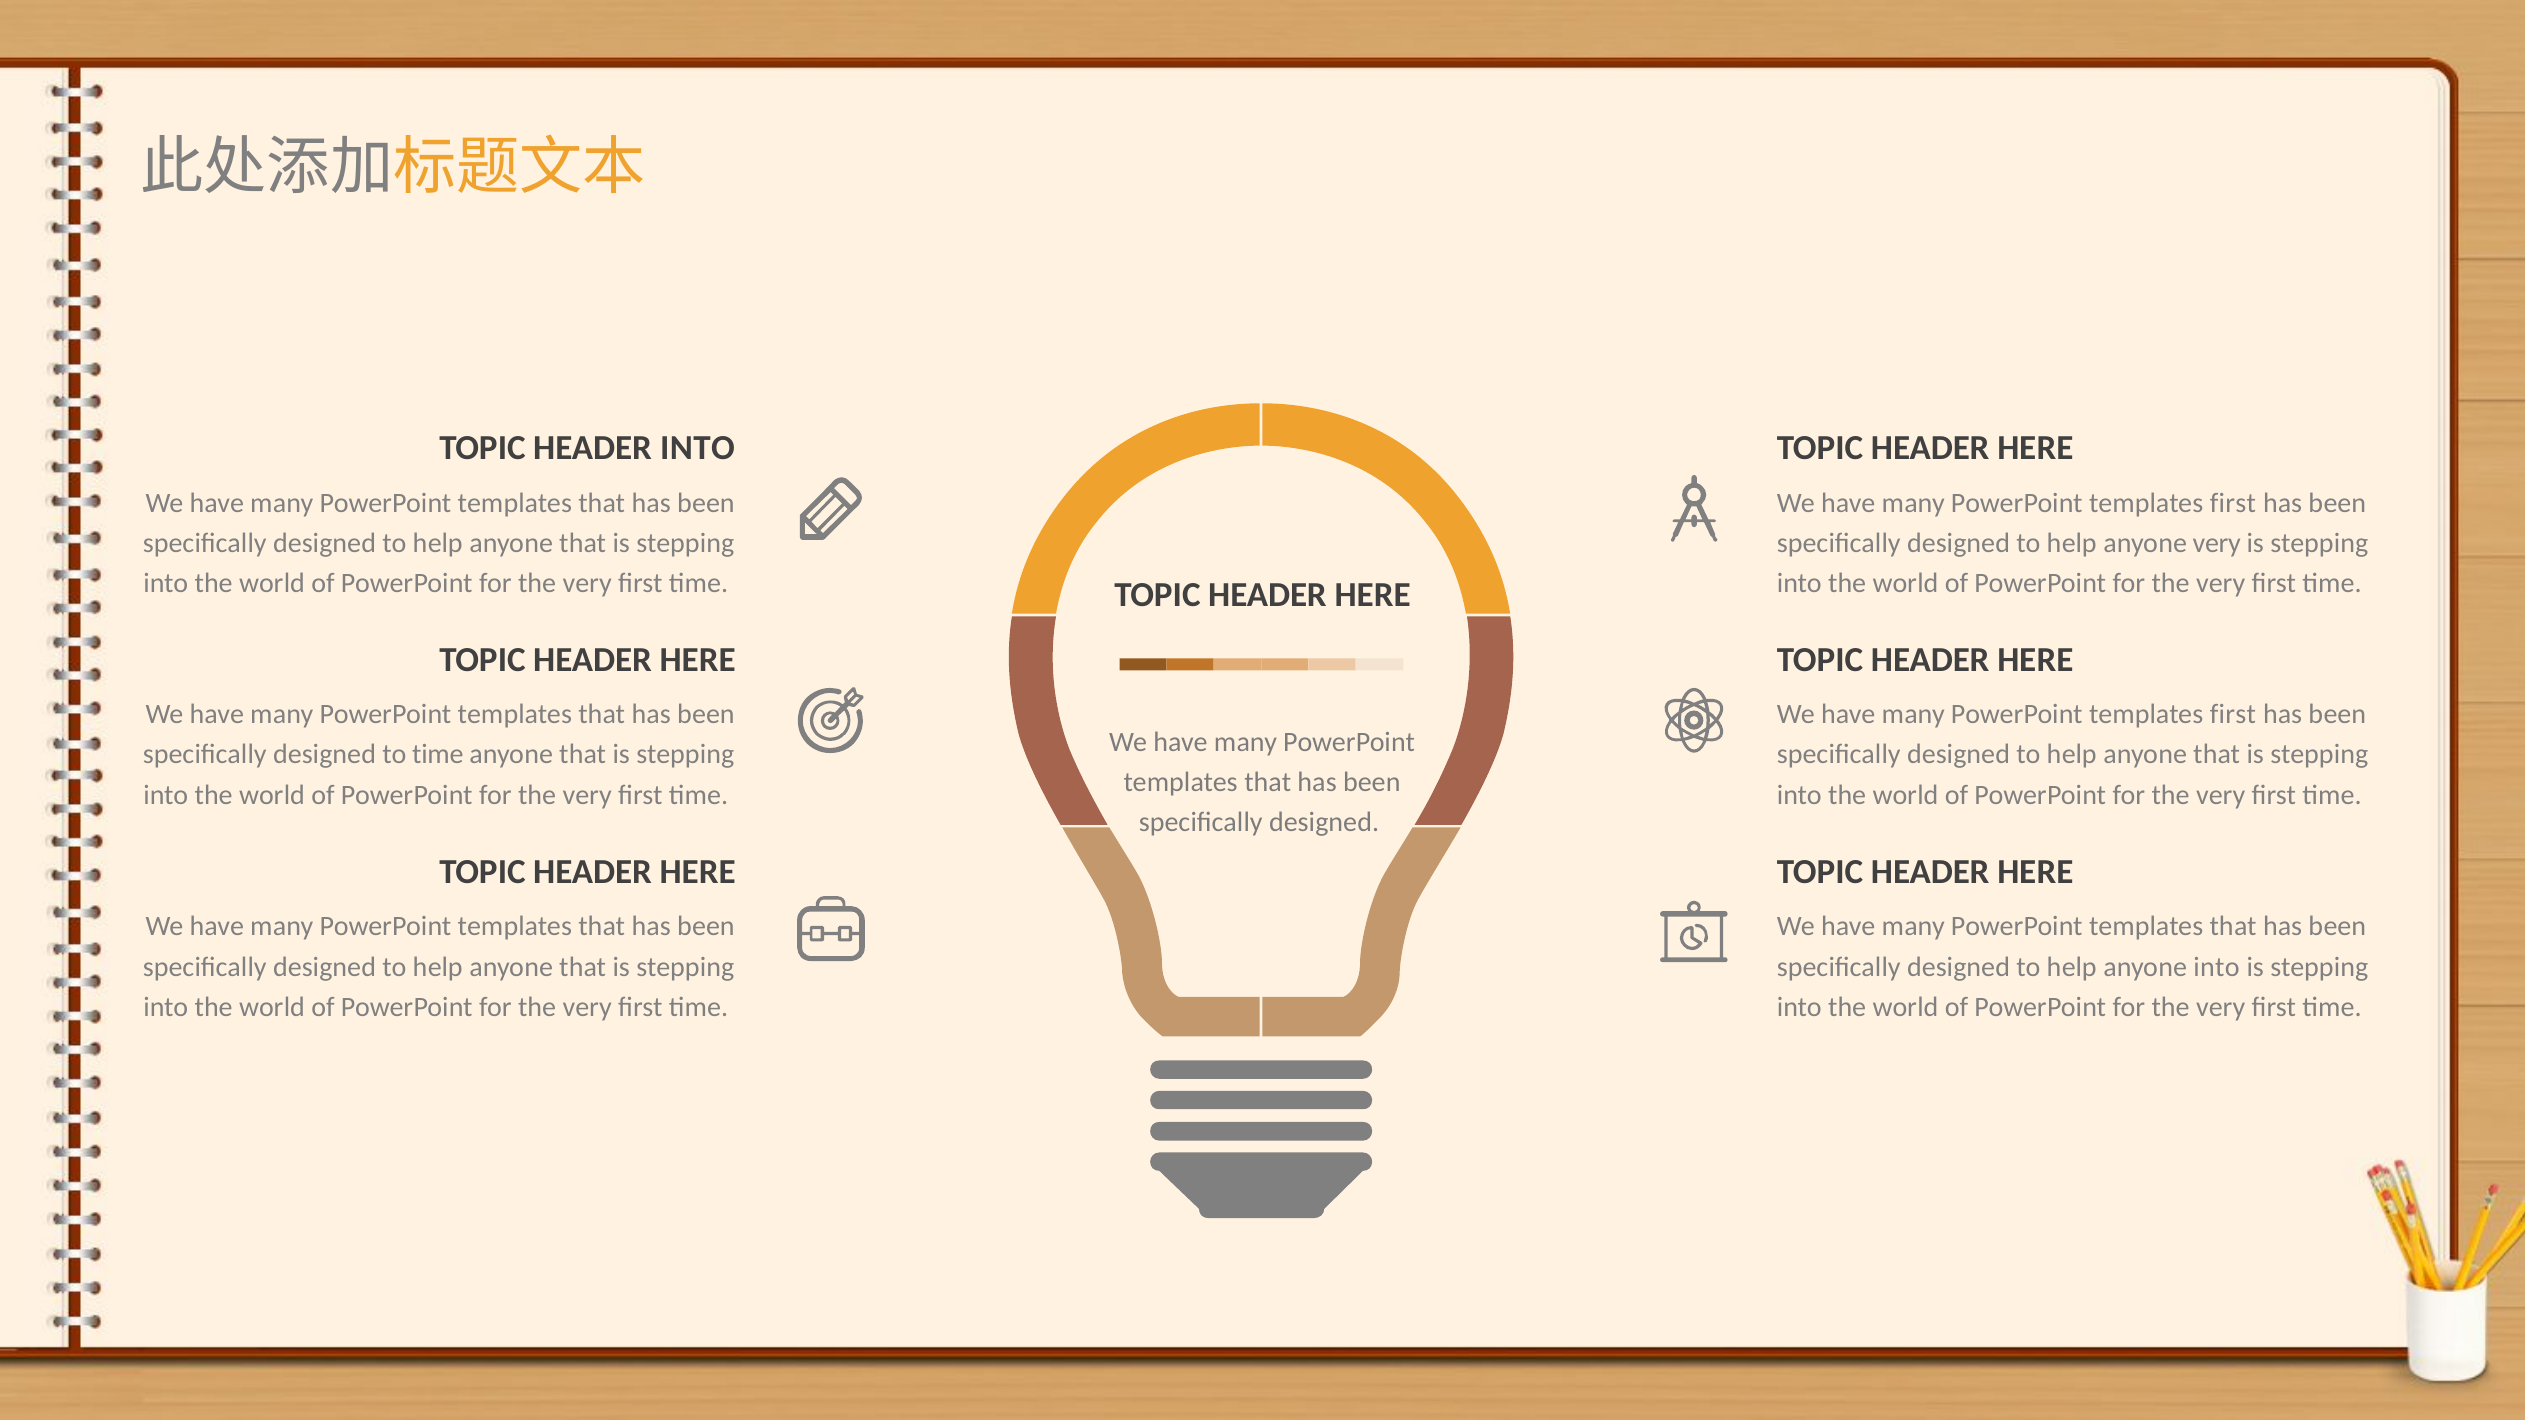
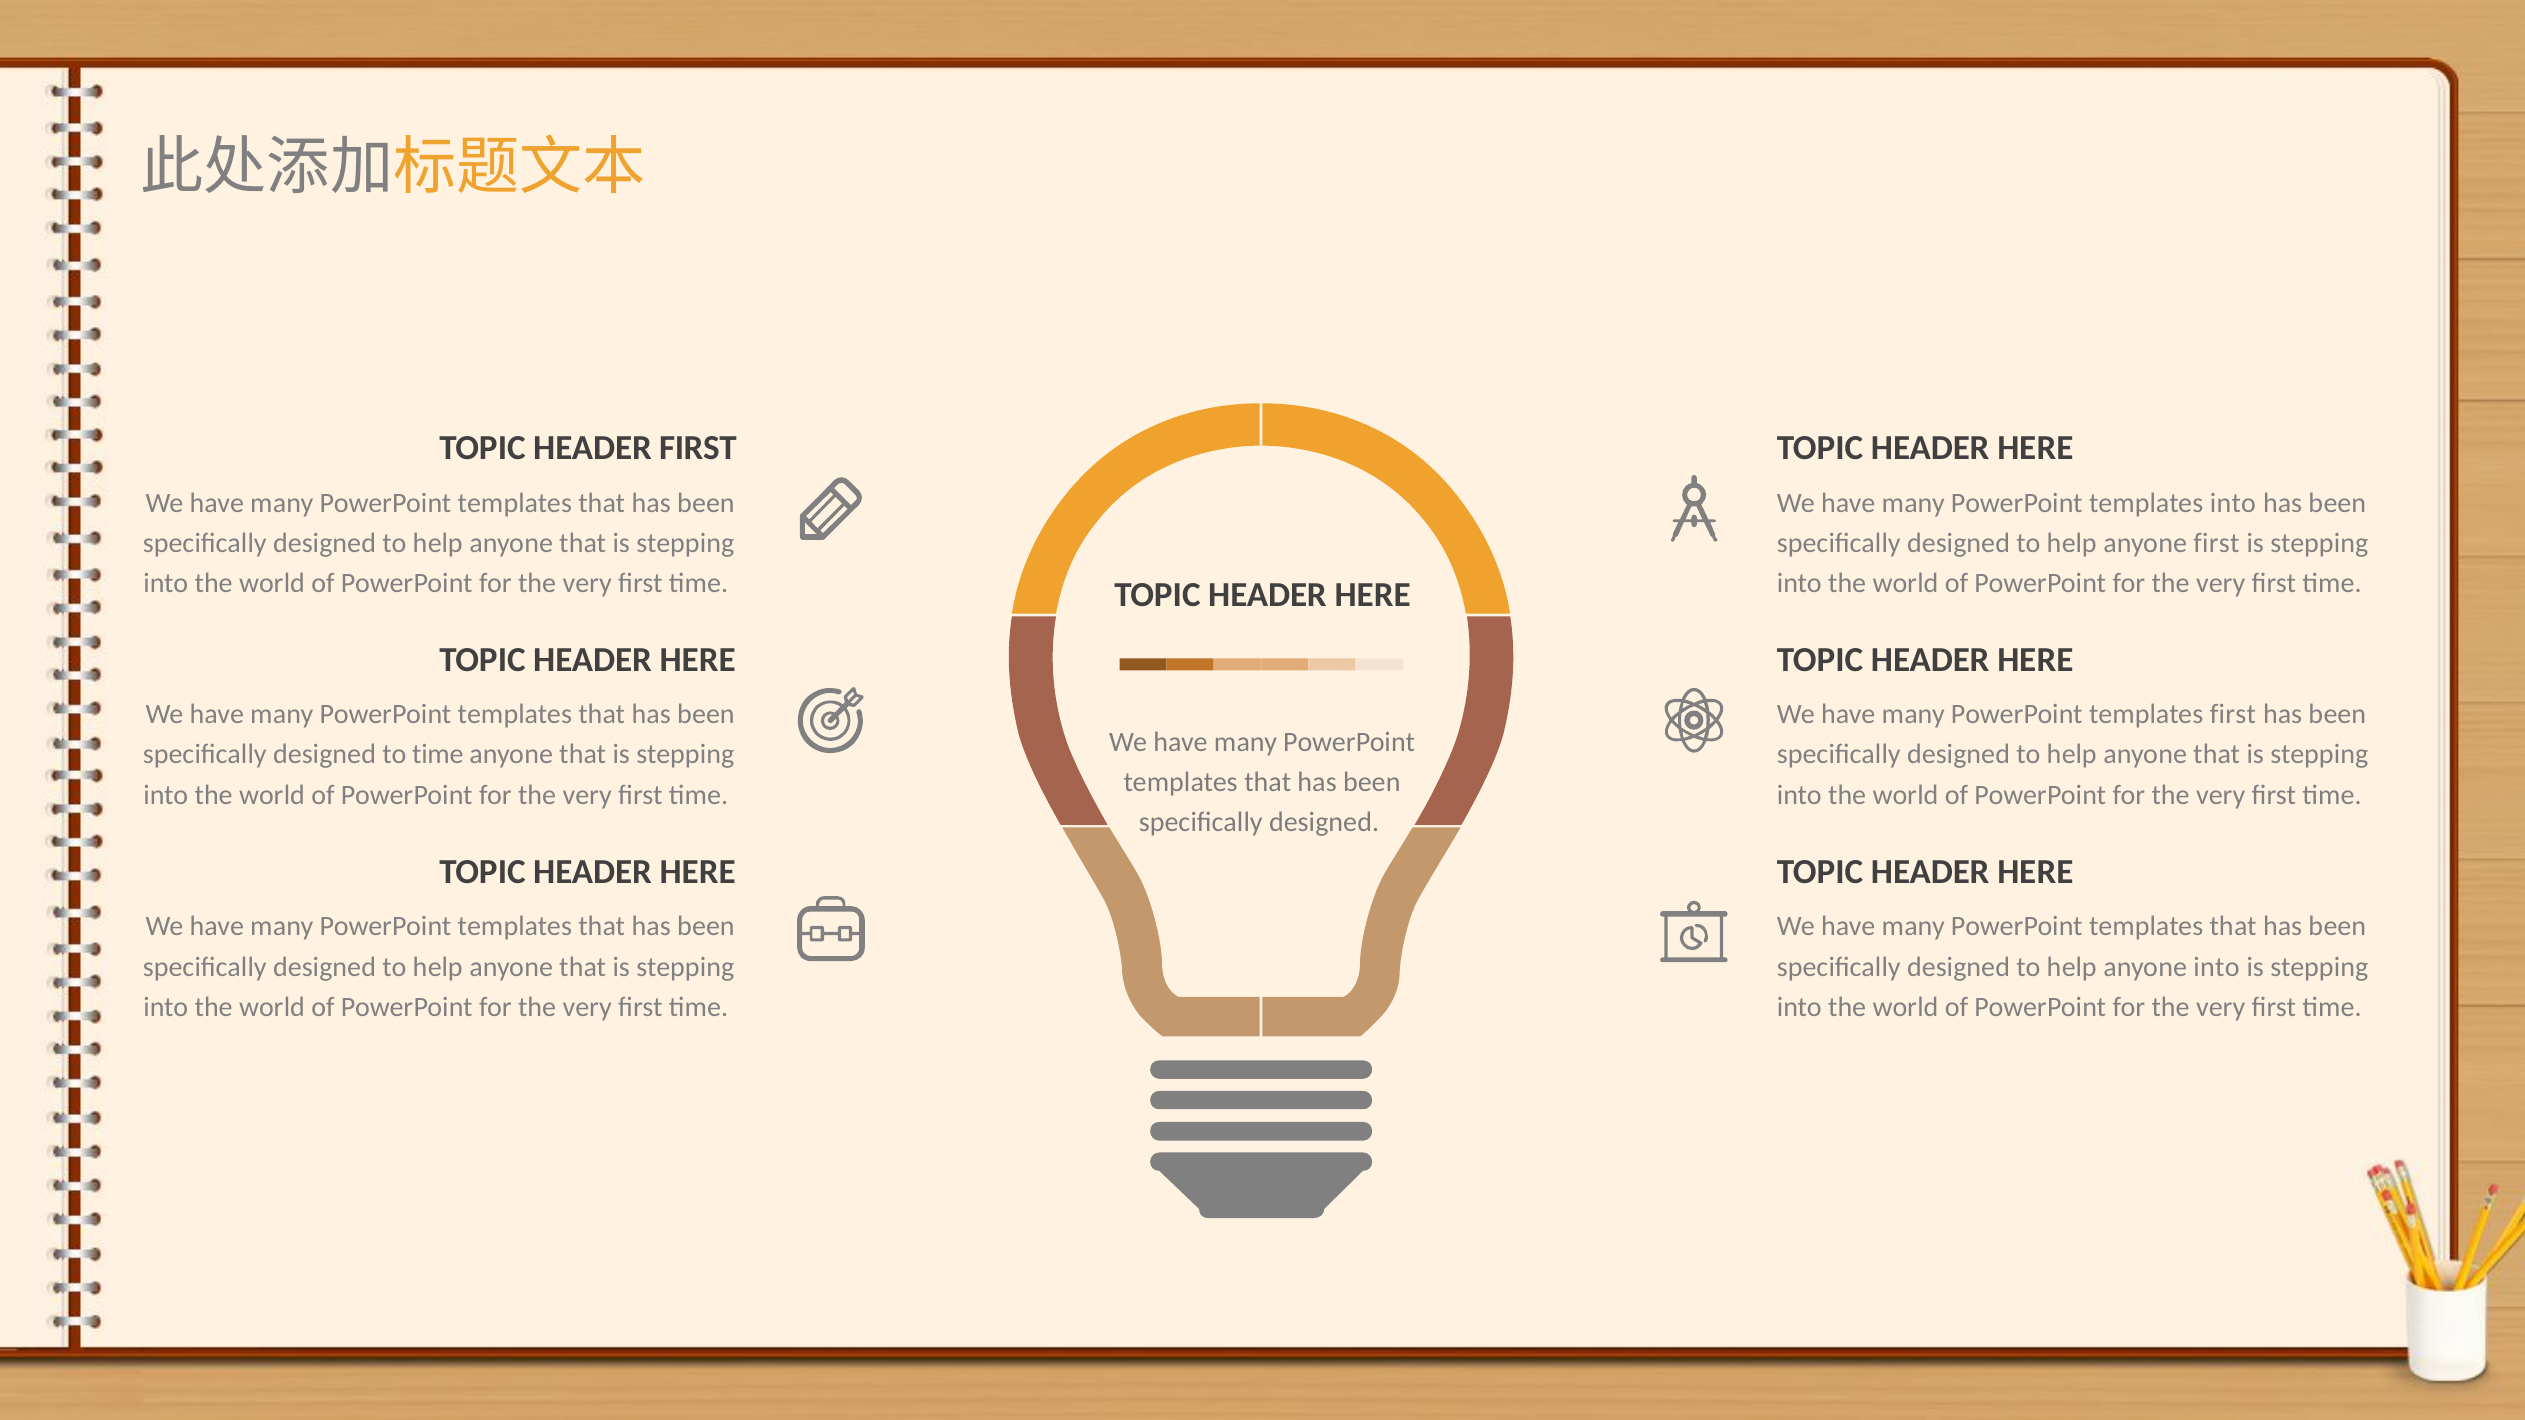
HEADER INTO: INTO -> FIRST
first at (2233, 503): first -> into
anyone very: very -> first
